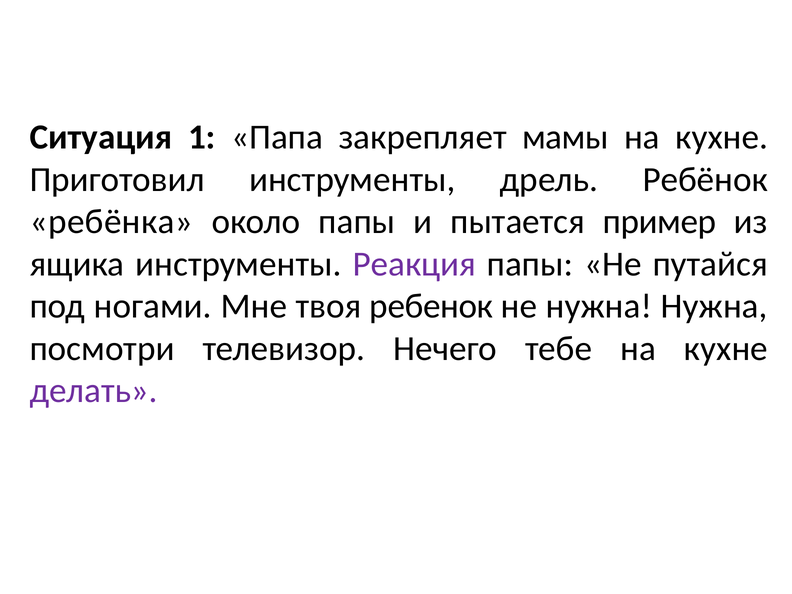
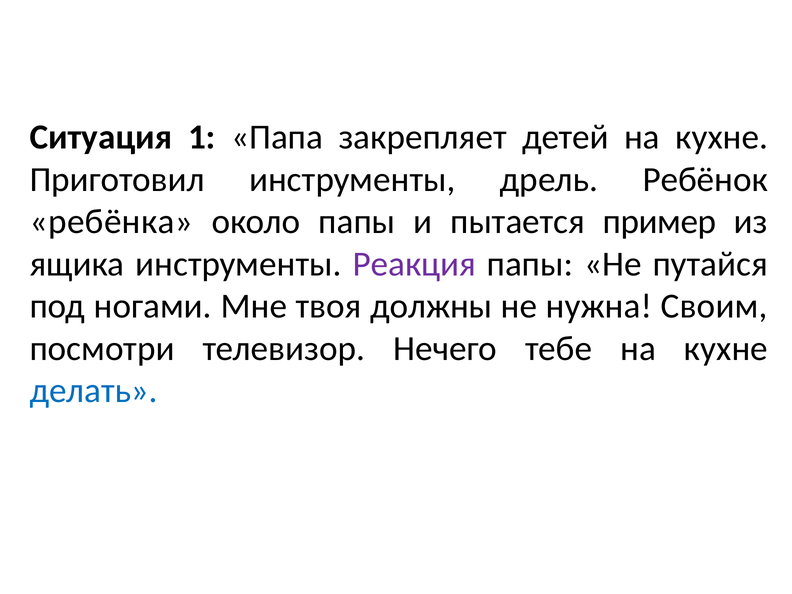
мамы: мамы -> детей
ребенок: ребенок -> должны
нужна Нужна: Нужна -> Своим
делать colour: purple -> blue
